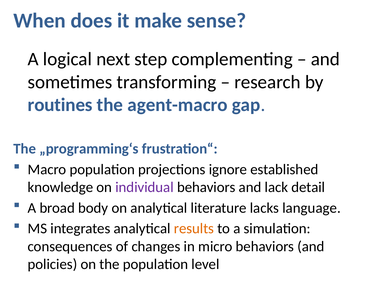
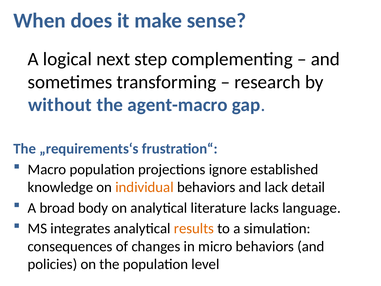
routines: routines -> without
„programming‘s: „programming‘s -> „requirements‘s
individual colour: purple -> orange
